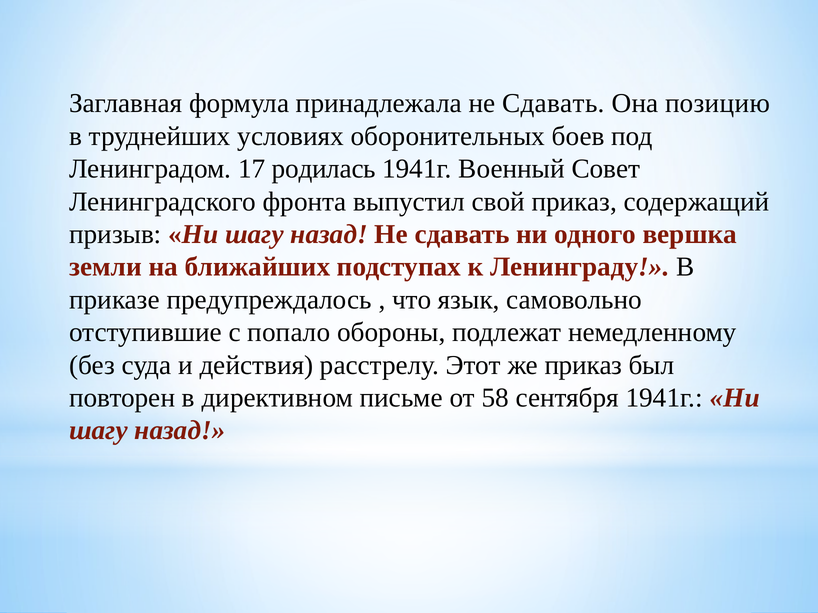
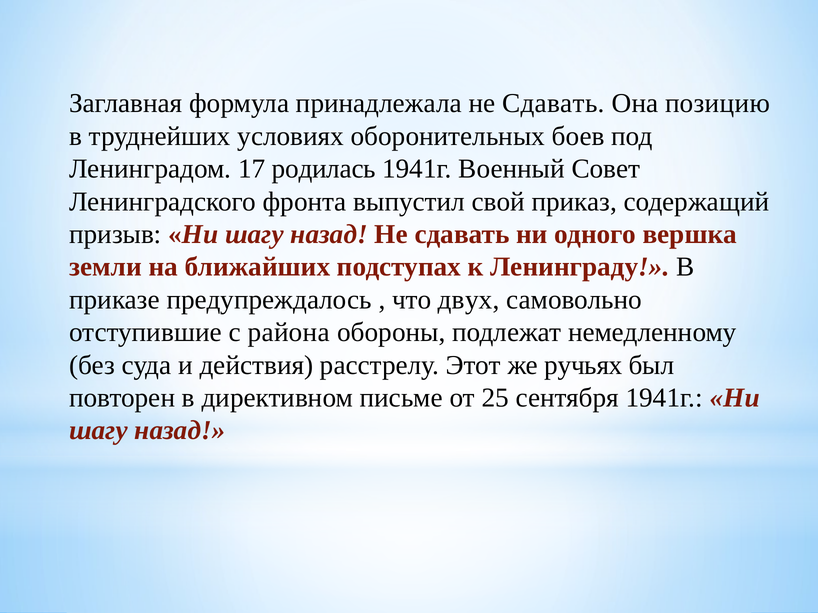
язык: язык -> двух
попало: попало -> района
же приказ: приказ -> ручьях
58: 58 -> 25
